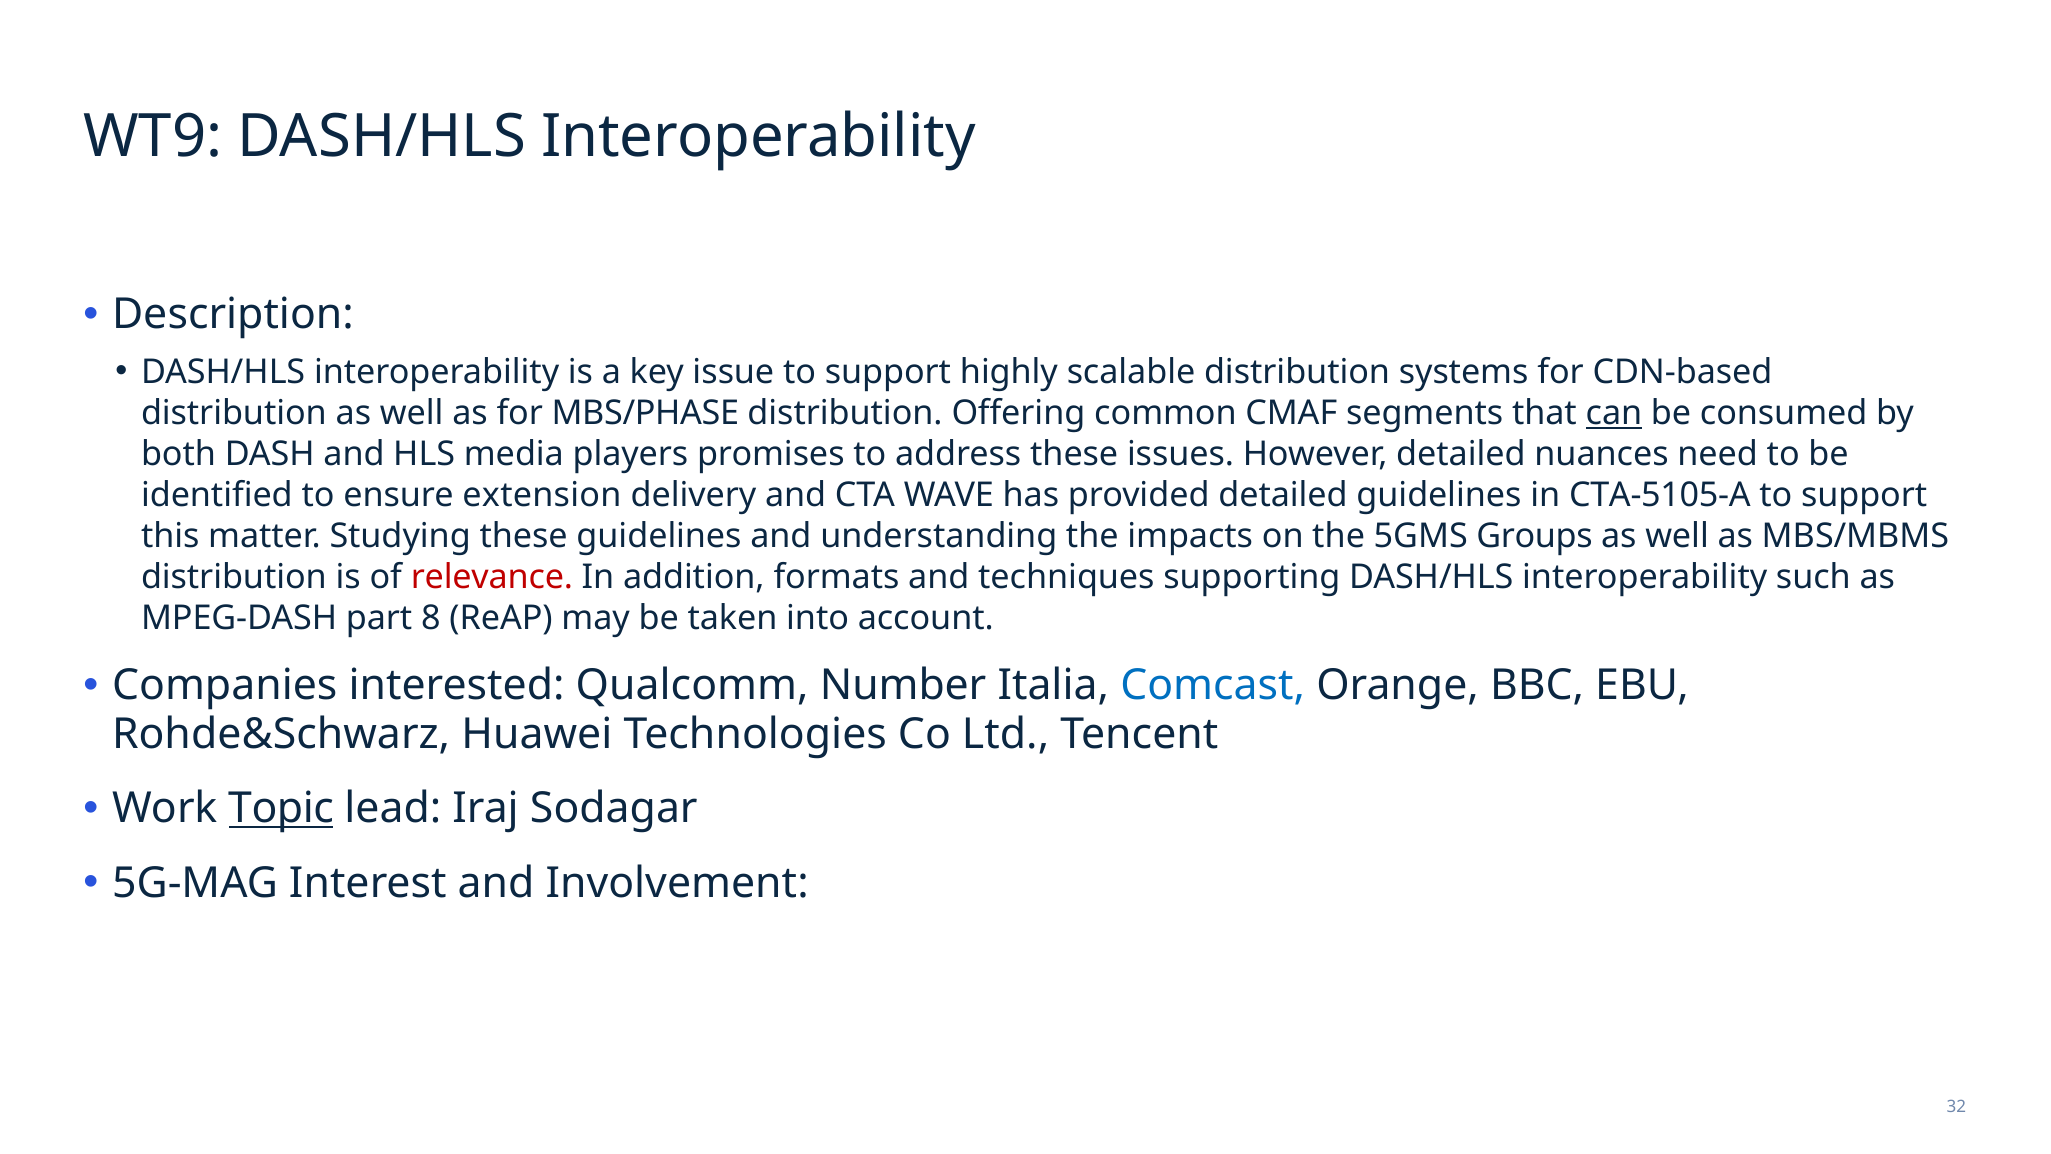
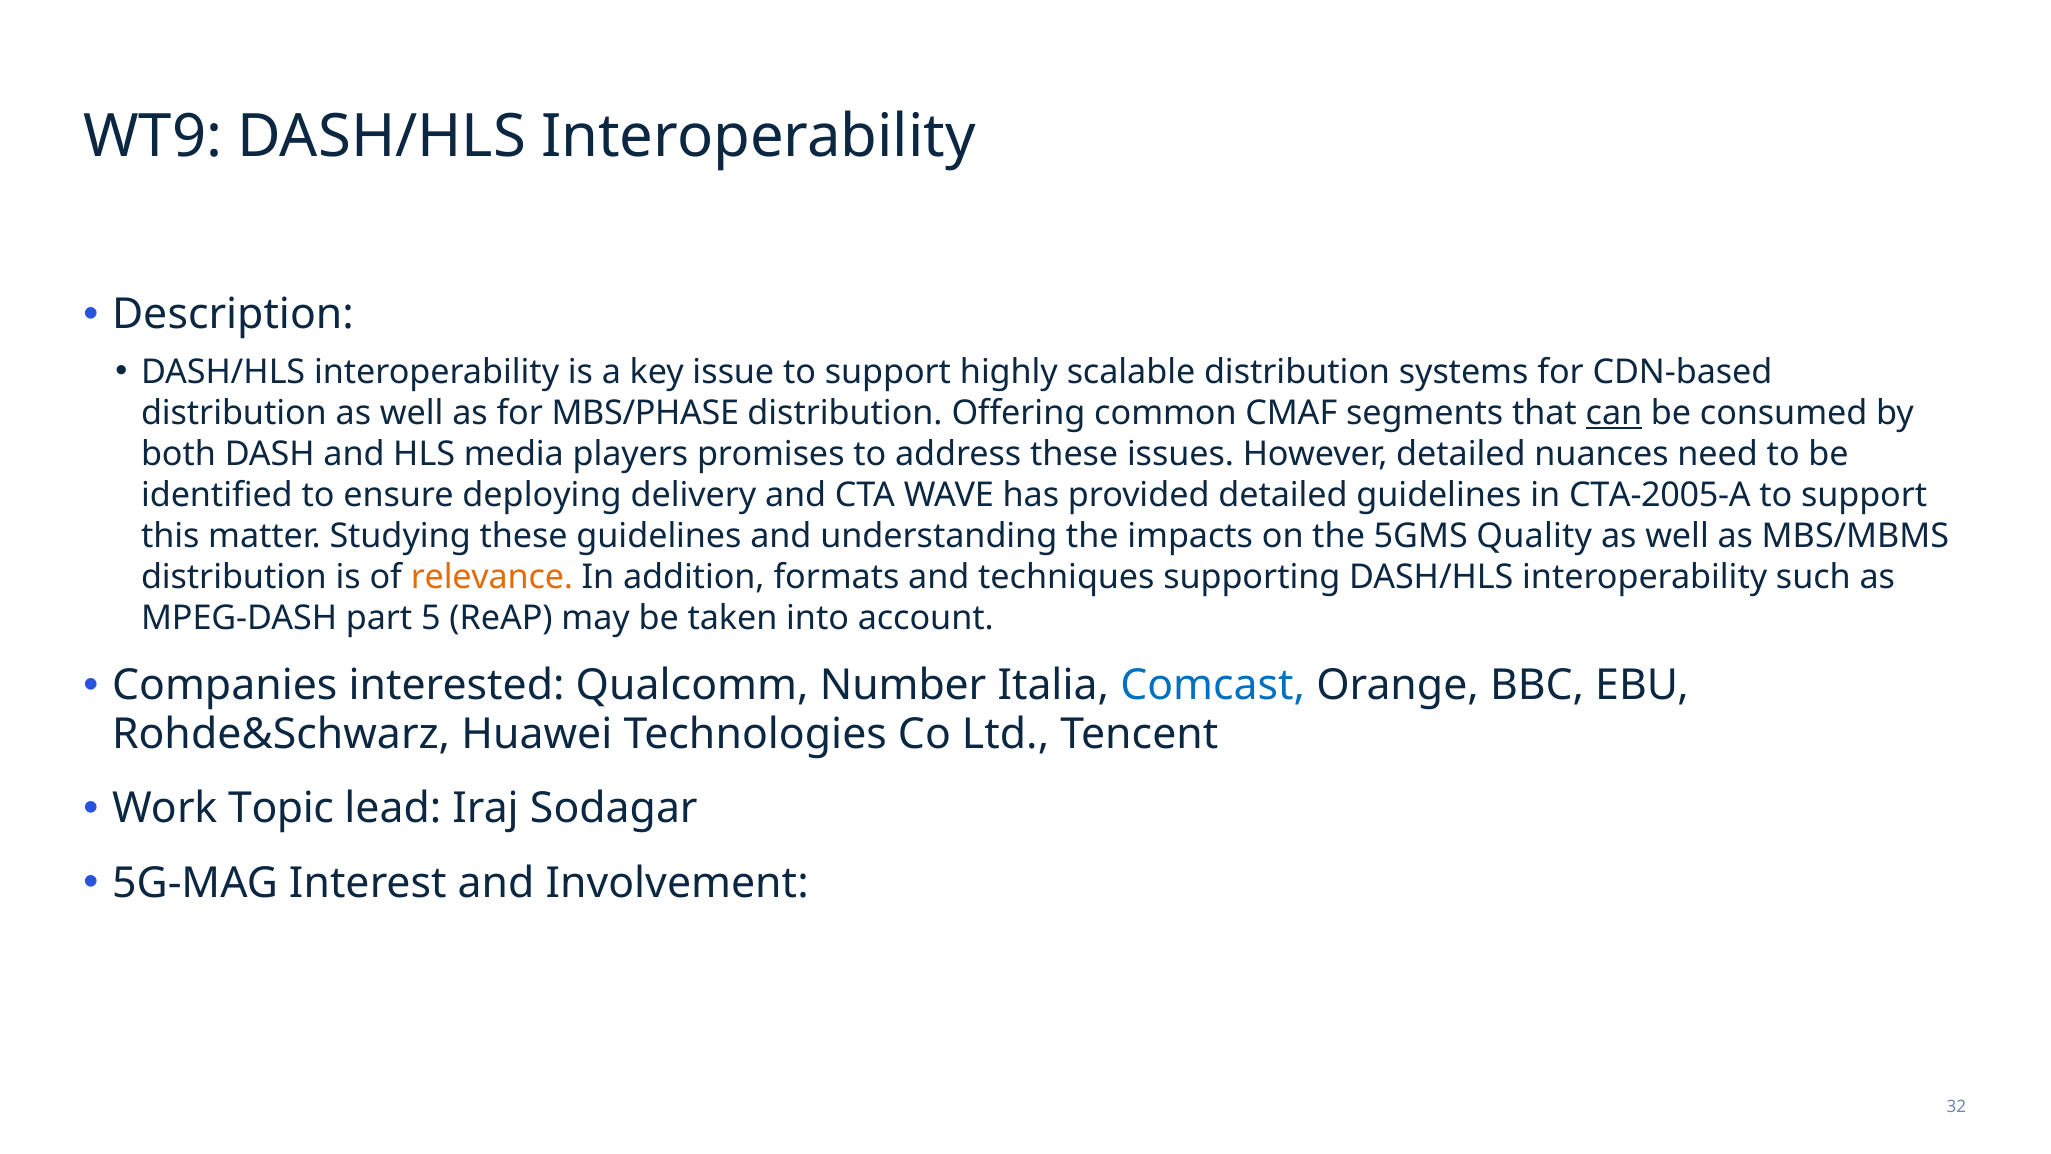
extension: extension -> deploying
CTA-5105-A: CTA-5105-A -> CTA-2005-A
Groups: Groups -> Quality
relevance colour: red -> orange
8: 8 -> 5
Topic underline: present -> none
